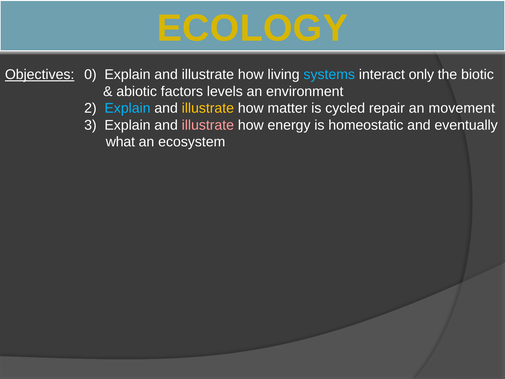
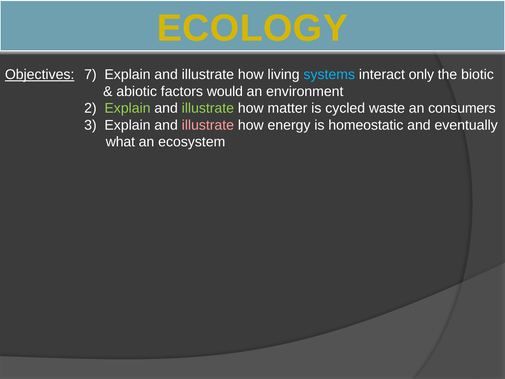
0: 0 -> 7
levels: levels -> would
Explain at (127, 108) colour: light blue -> light green
illustrate at (208, 108) colour: yellow -> light green
repair: repair -> waste
movement: movement -> consumers
